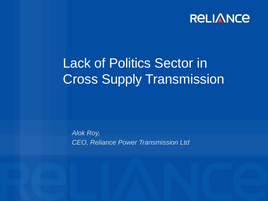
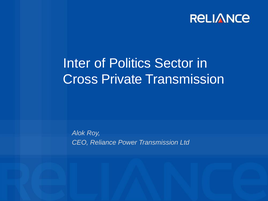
Lack: Lack -> Inter
Supply: Supply -> Private
